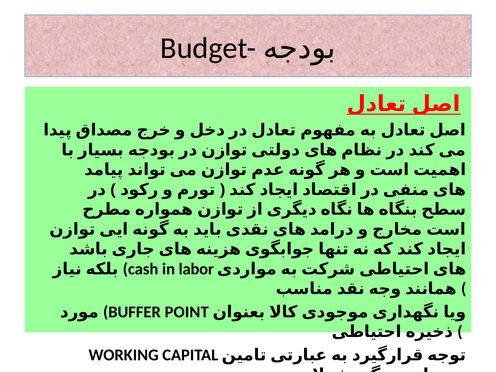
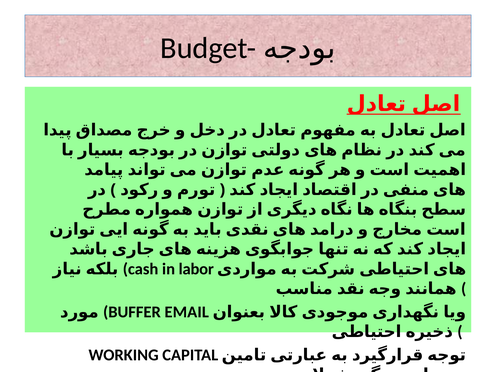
POINT: POINT -> EMAIL
